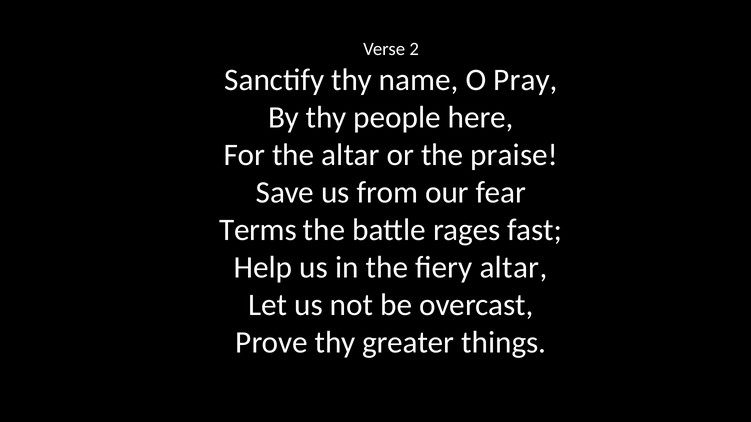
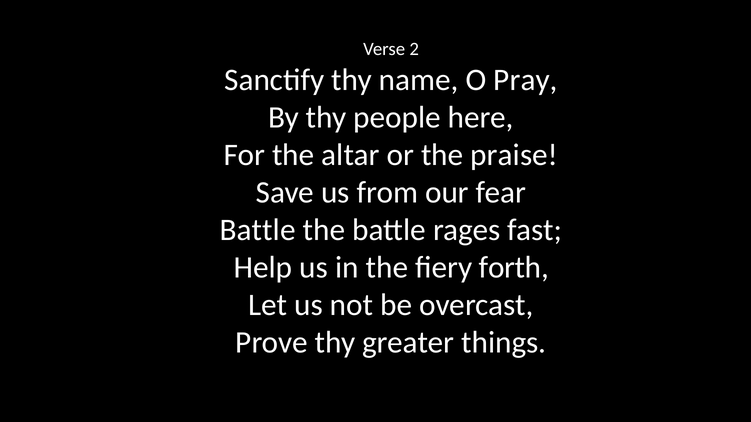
Terms at (258, 230): Terms -> Battle
fiery altar: altar -> forth
